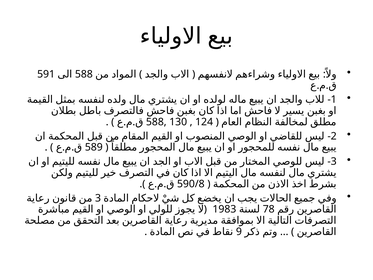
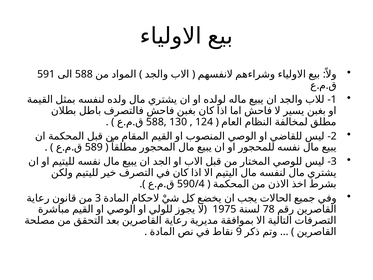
590/8: 590/8 -> 590/4
1983: 1983 -> 1975
